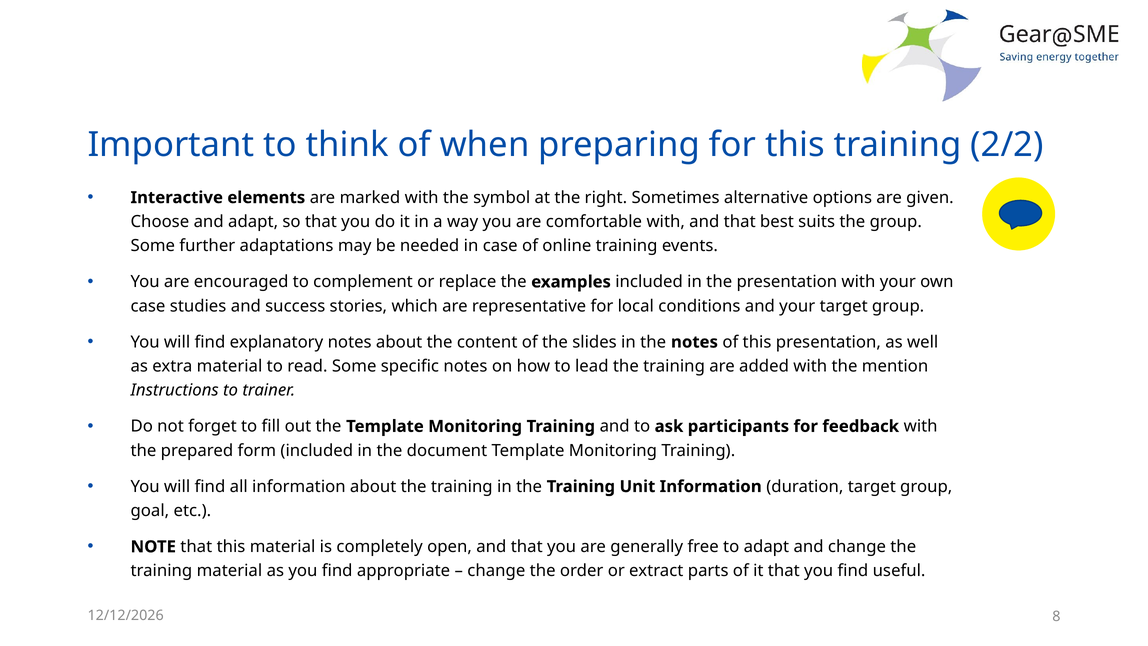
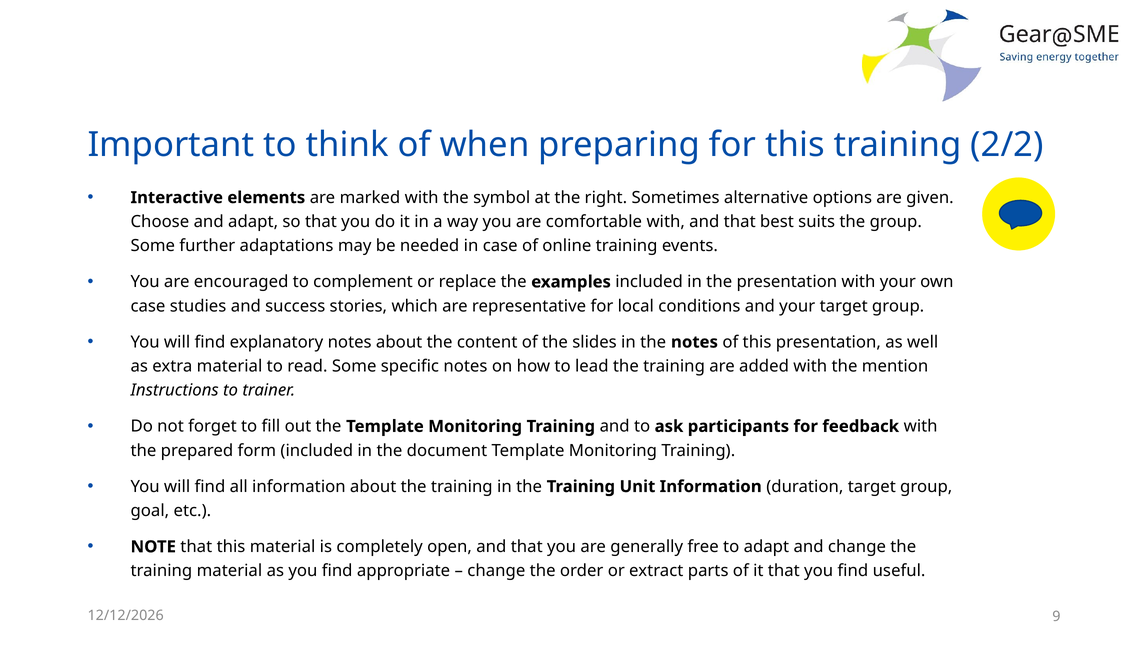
8: 8 -> 9
